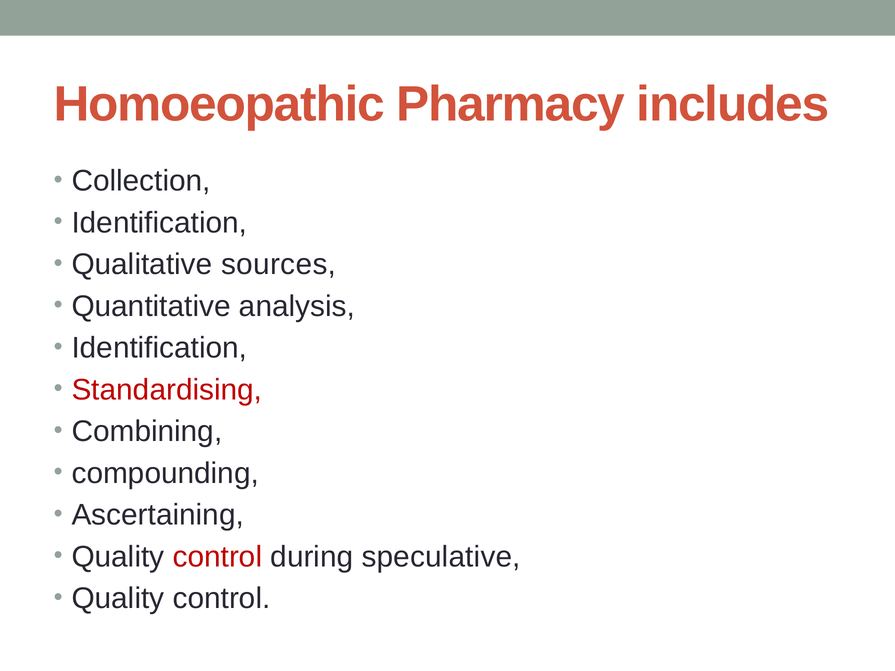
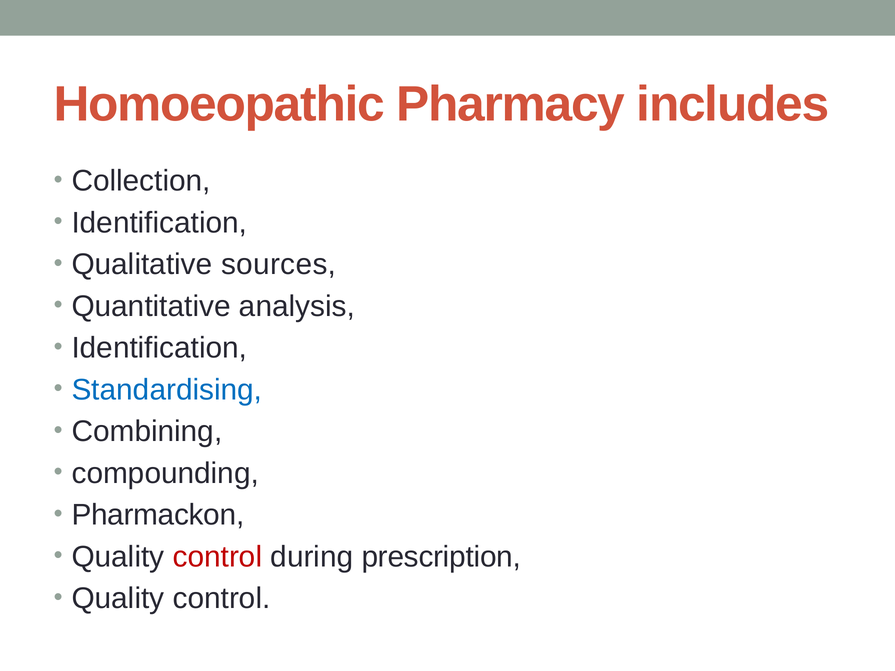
Standardising colour: red -> blue
Ascertaining: Ascertaining -> Pharmackon
speculative: speculative -> prescription
